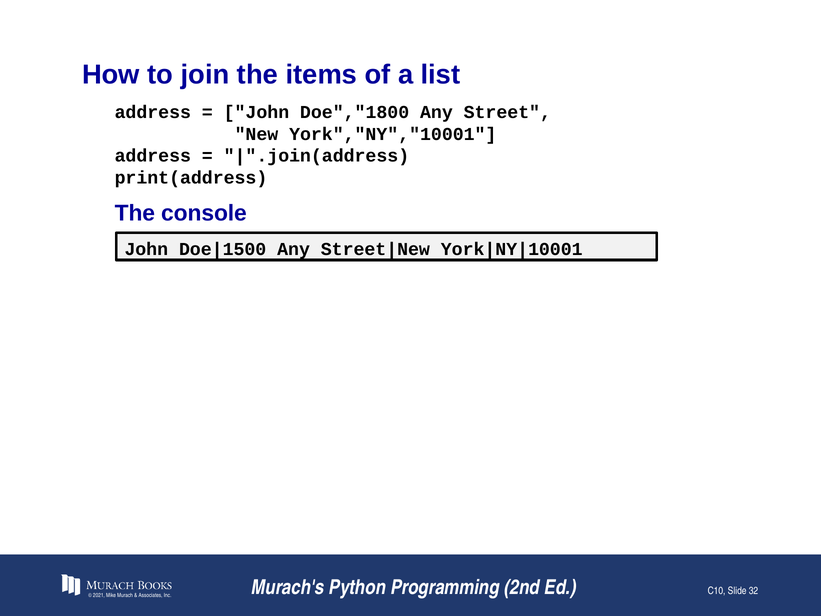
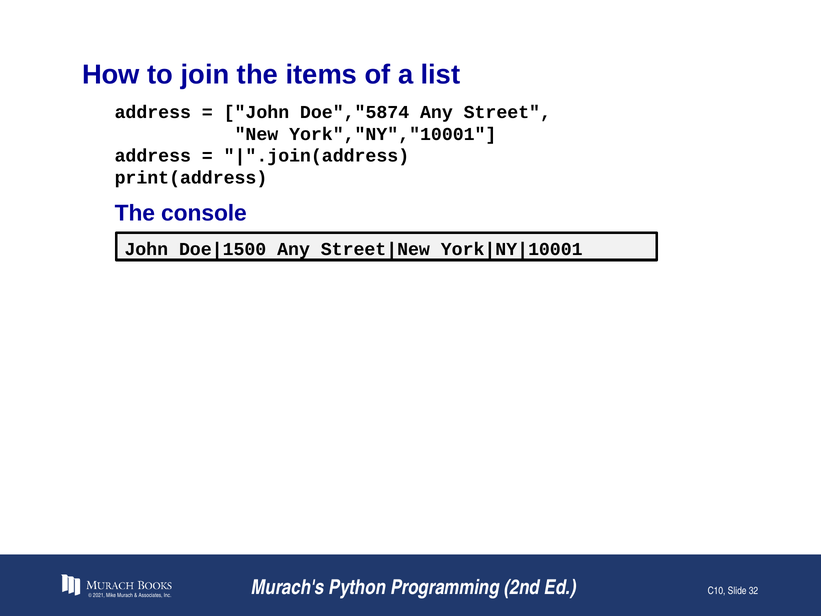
Doe","1800: Doe","1800 -> Doe","5874
